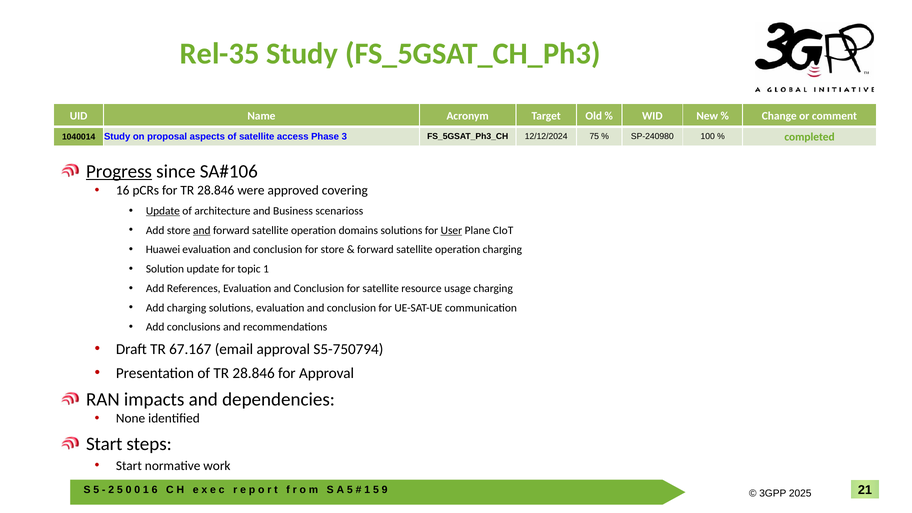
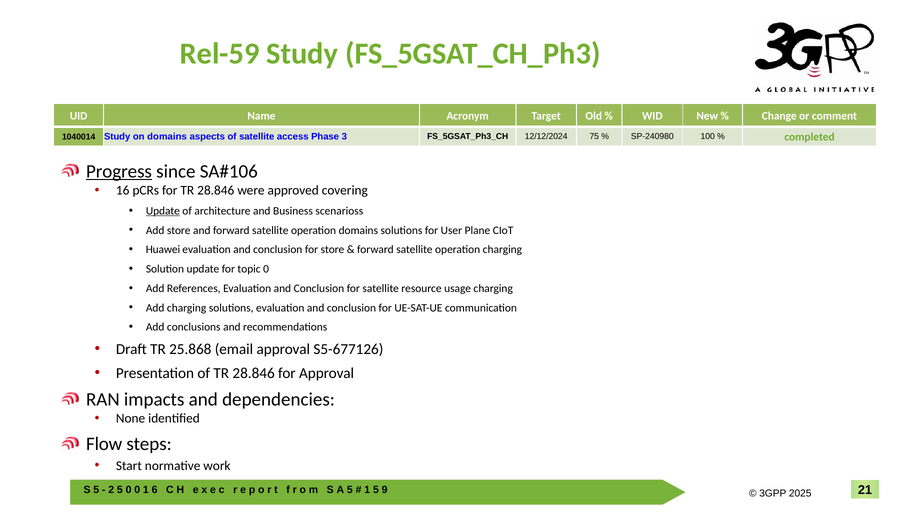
Rel-35: Rel-35 -> Rel-59
on proposal: proposal -> domains
and at (202, 230) underline: present -> none
User underline: present -> none
topic 1: 1 -> 0
67.167: 67.167 -> 25.868
S5-750794: S5-750794 -> S5-677126
Start at (104, 444): Start -> Flow
